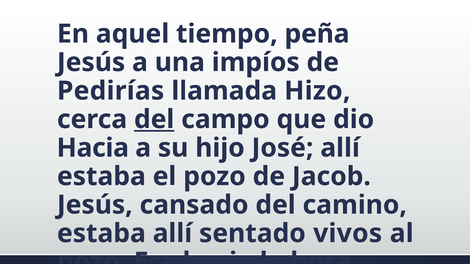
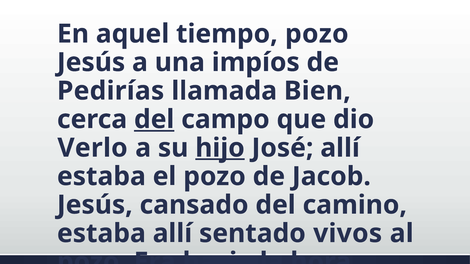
tiempo peña: peña -> pozo
Hizo: Hizo -> Bien
Hacia at (93, 148): Hacia -> Verlo
hijo underline: none -> present
